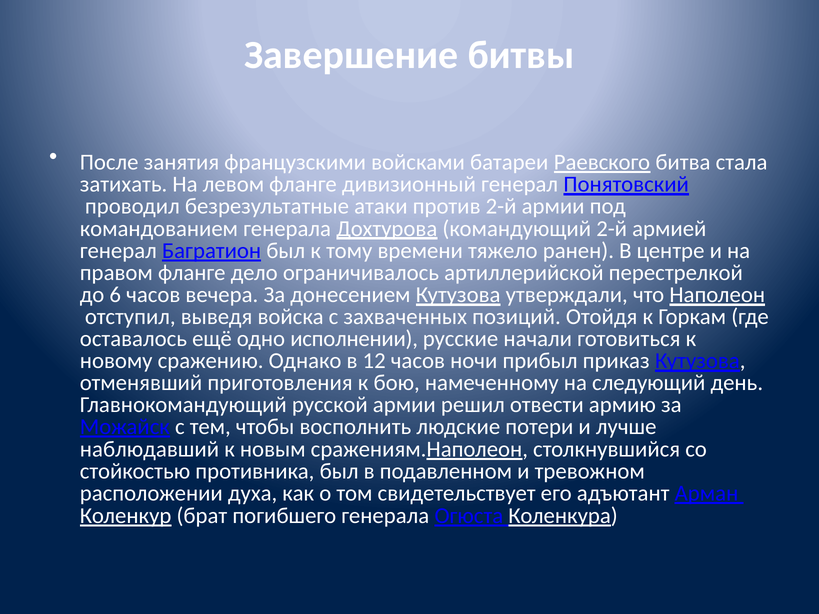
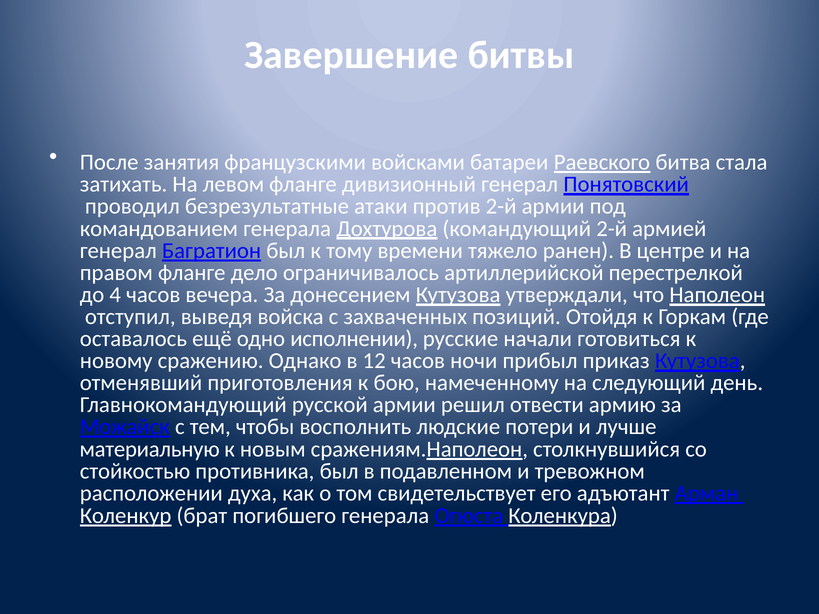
6: 6 -> 4
наблюдавший: наблюдавший -> материальную
